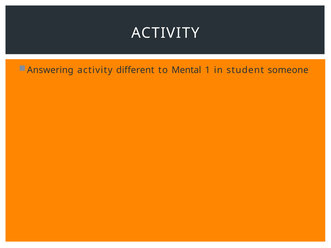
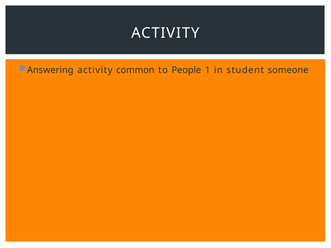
different: different -> common
Mental: Mental -> People
